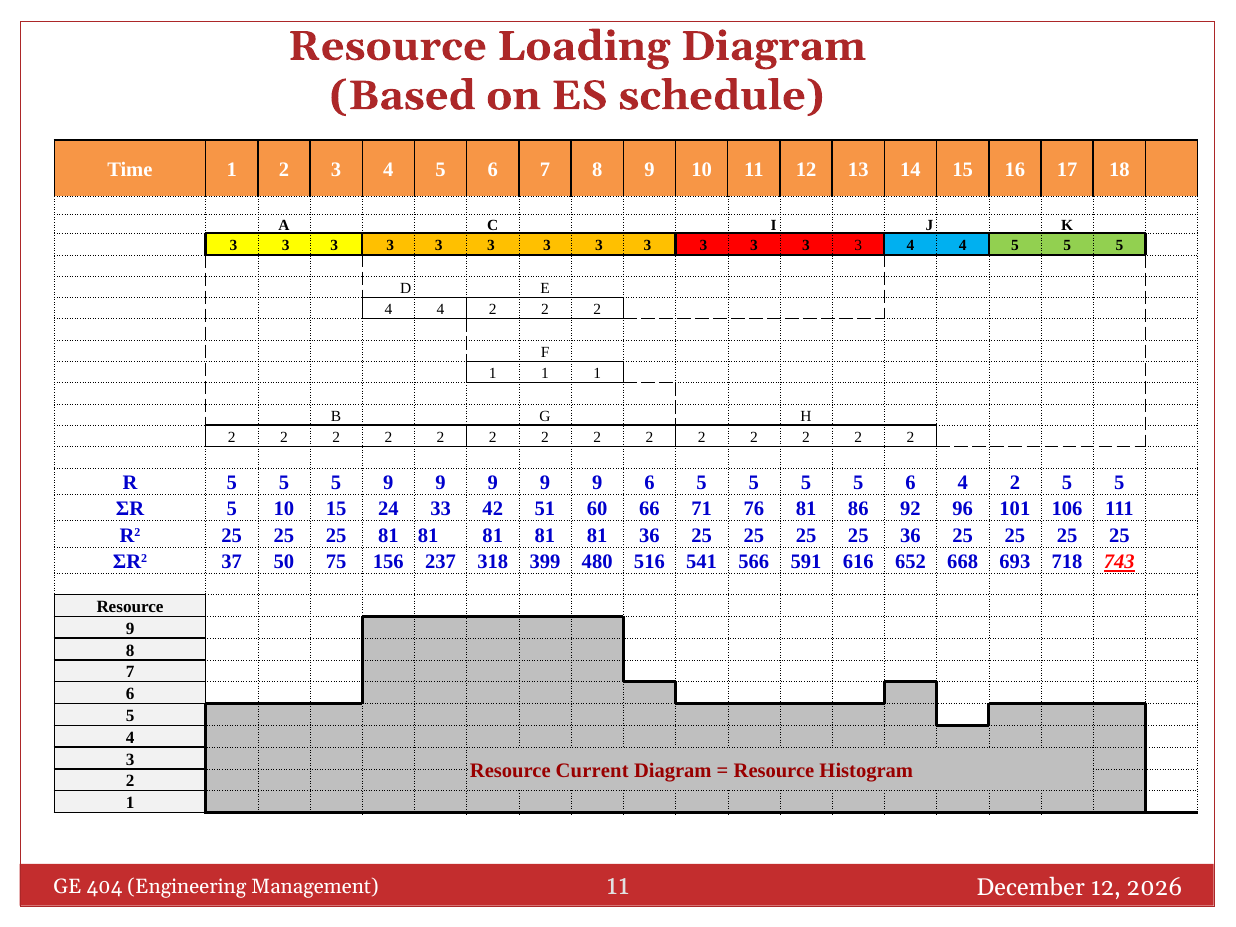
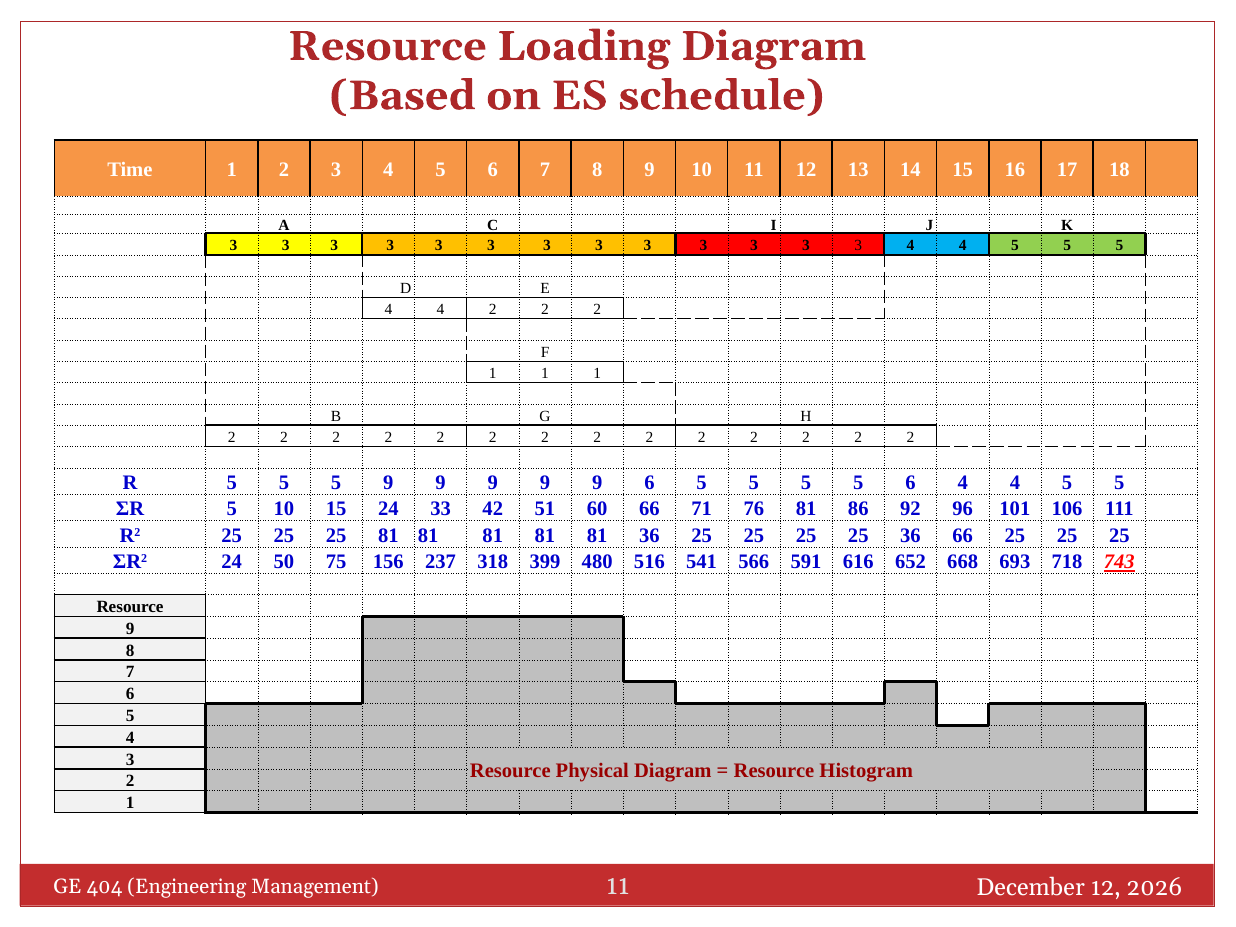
6 4 2: 2 -> 4
25 36 25: 25 -> 66
ΣR2 37: 37 -> 24
Current: Current -> Physical
